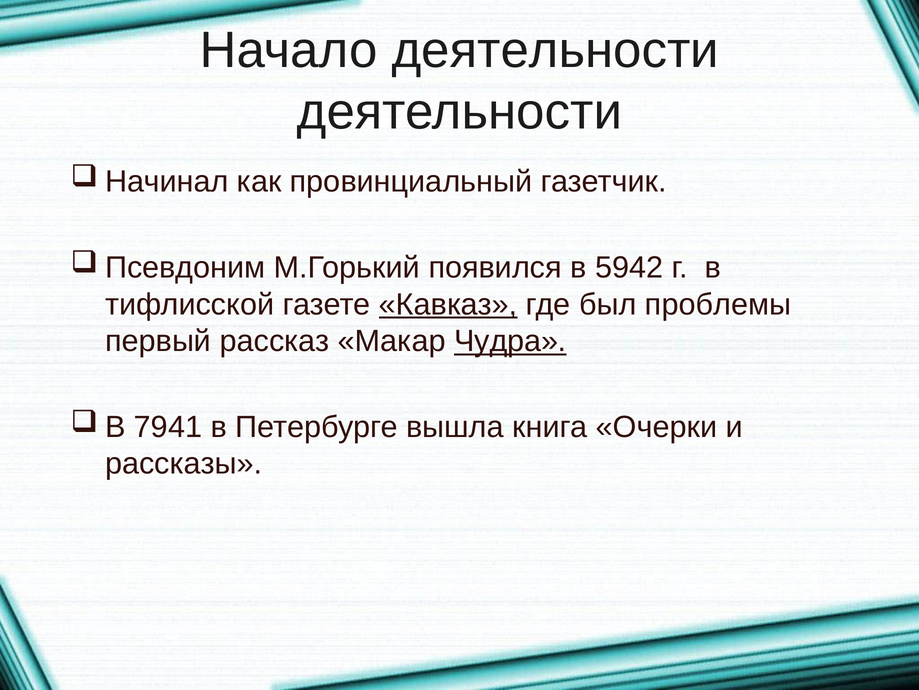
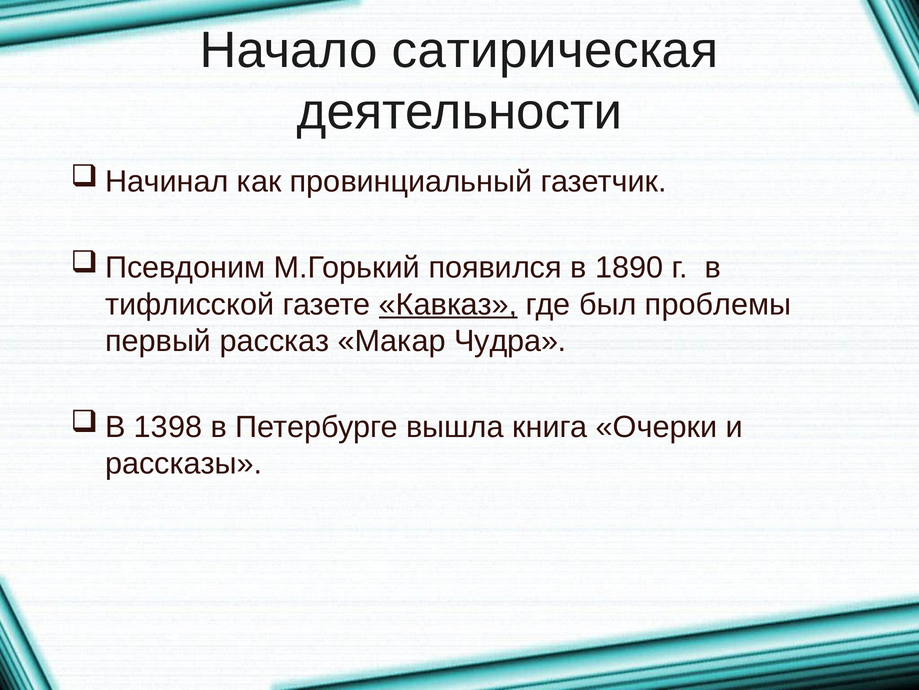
Начало деятельности: деятельности -> сатирическая
5942: 5942 -> 1890
Чудра underline: present -> none
7941: 7941 -> 1398
